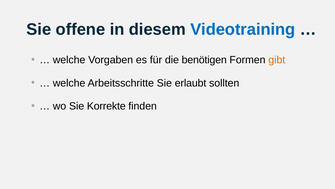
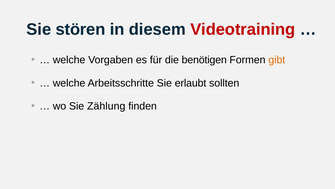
offene: offene -> stören
Videotraining colour: blue -> red
Korrekte: Korrekte -> Zählung
